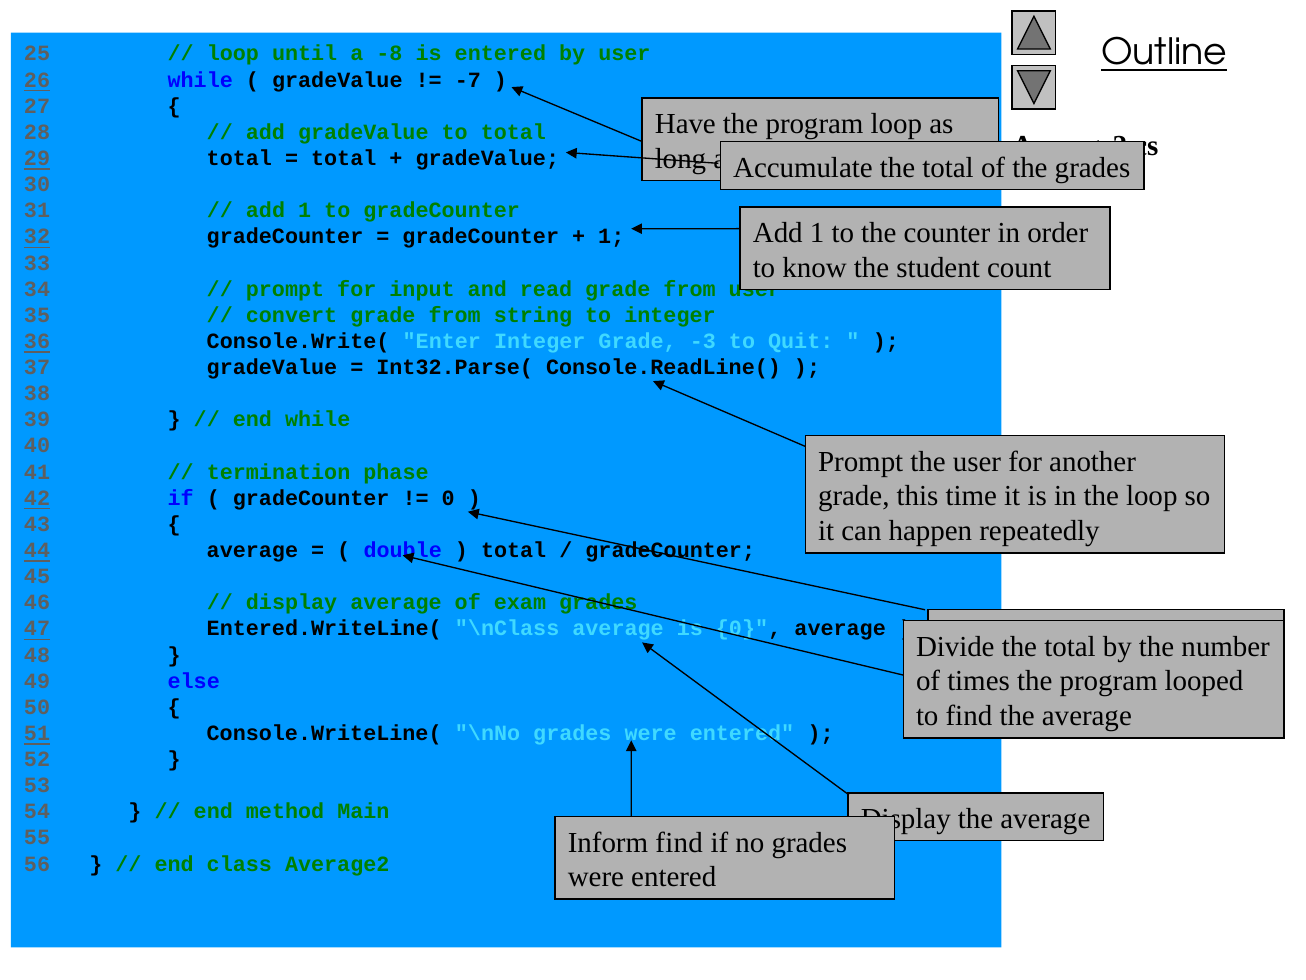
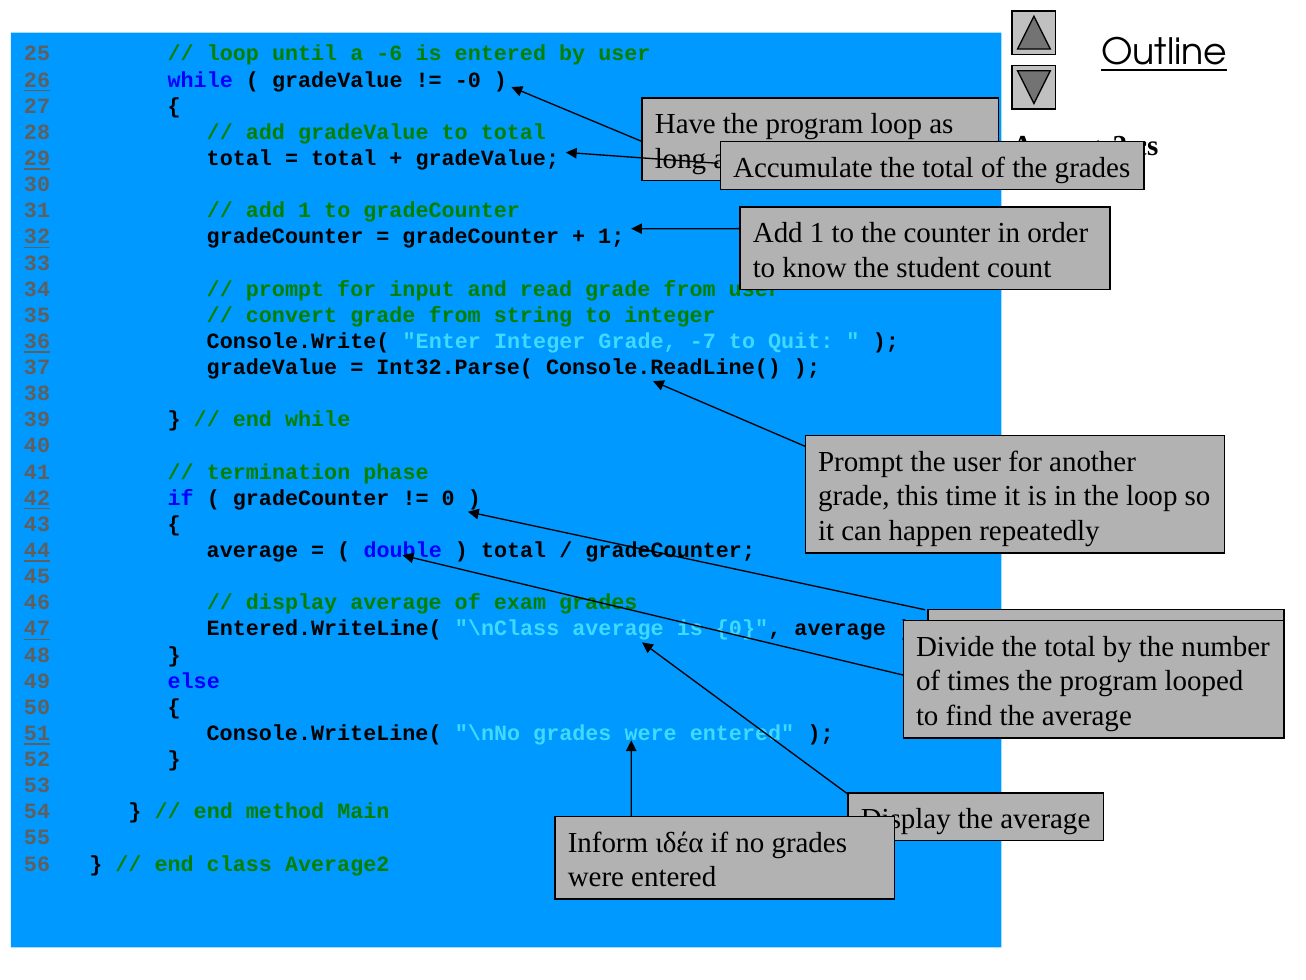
-8: -8 -> -6
-7: -7 -> -0
-3: -3 -> -7
Inform find: find -> ιδέα
